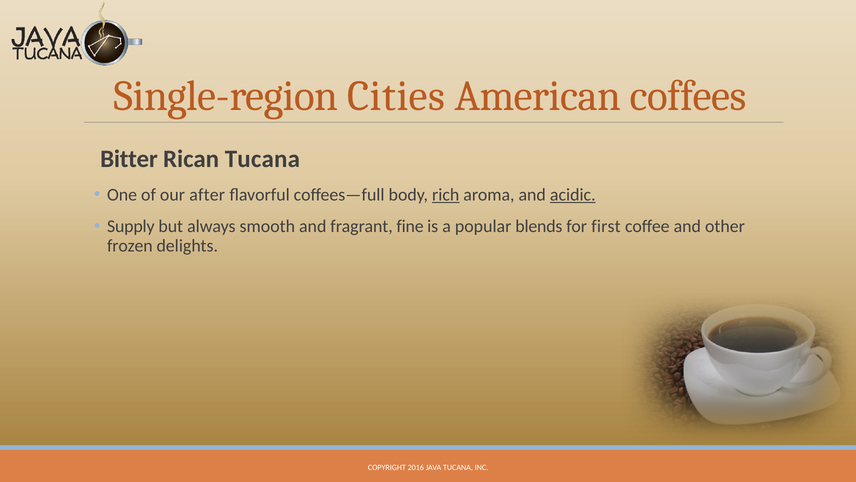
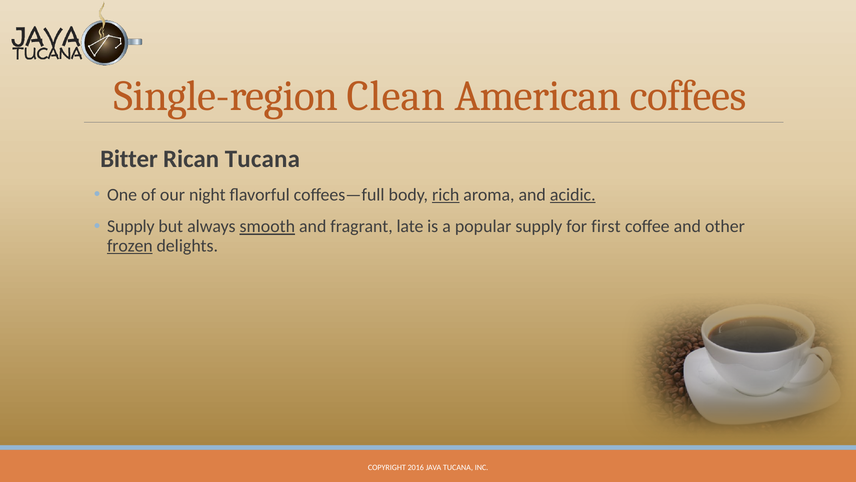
Cities: Cities -> Clean
after: after -> night
smooth underline: none -> present
fine: fine -> late
popular blends: blends -> supply
frozen underline: none -> present
